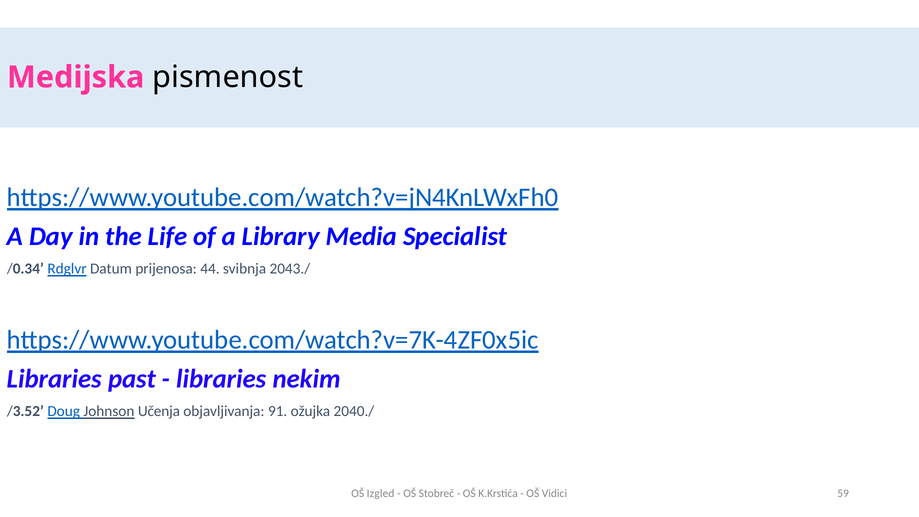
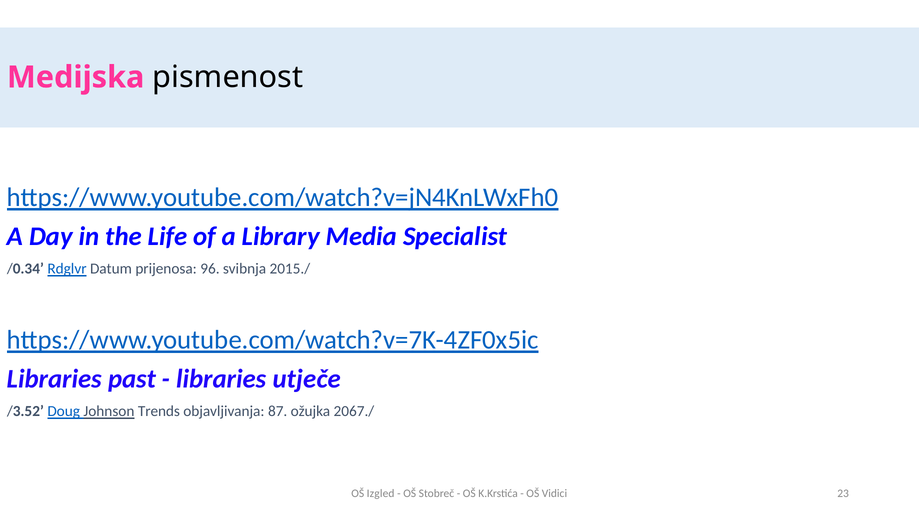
44: 44 -> 96
2043./: 2043./ -> 2015./
nekim: nekim -> utječe
Učenja: Učenja -> Trends
91: 91 -> 87
2040./: 2040./ -> 2067./
59: 59 -> 23
